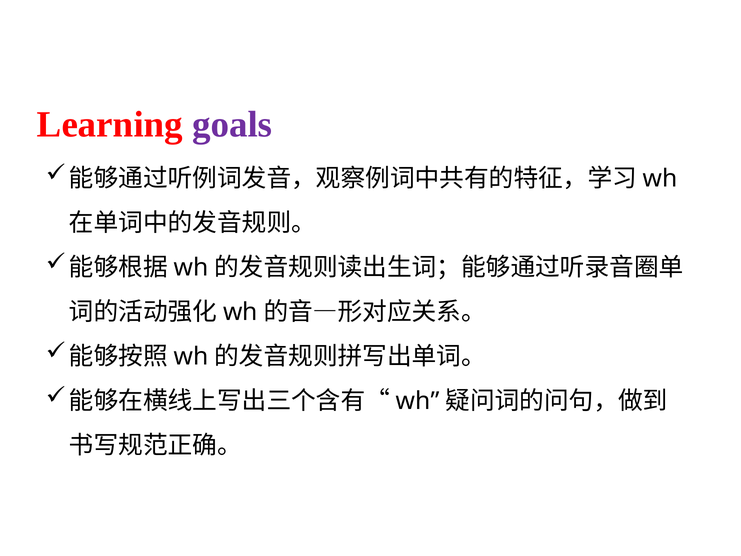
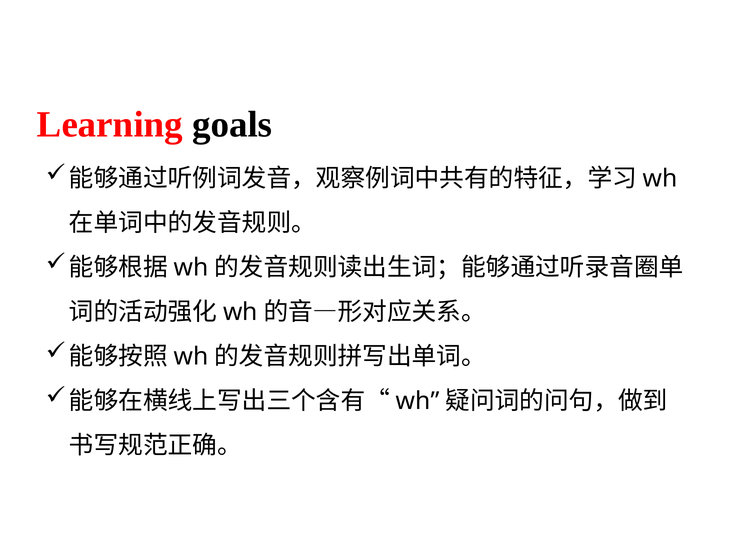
goals colour: purple -> black
